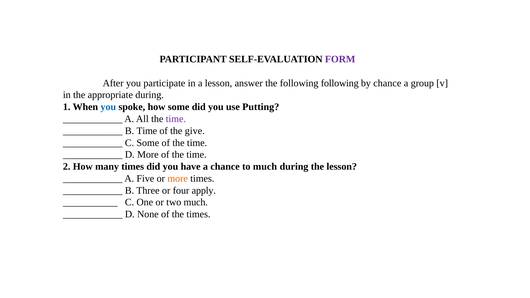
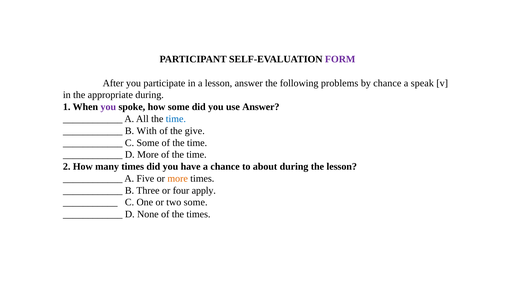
following following: following -> problems
group: group -> speak
you at (108, 107) colour: blue -> purple
use Putting: Putting -> Answer
time at (176, 119) colour: purple -> blue
B Time: Time -> With
to much: much -> about
two much: much -> some
